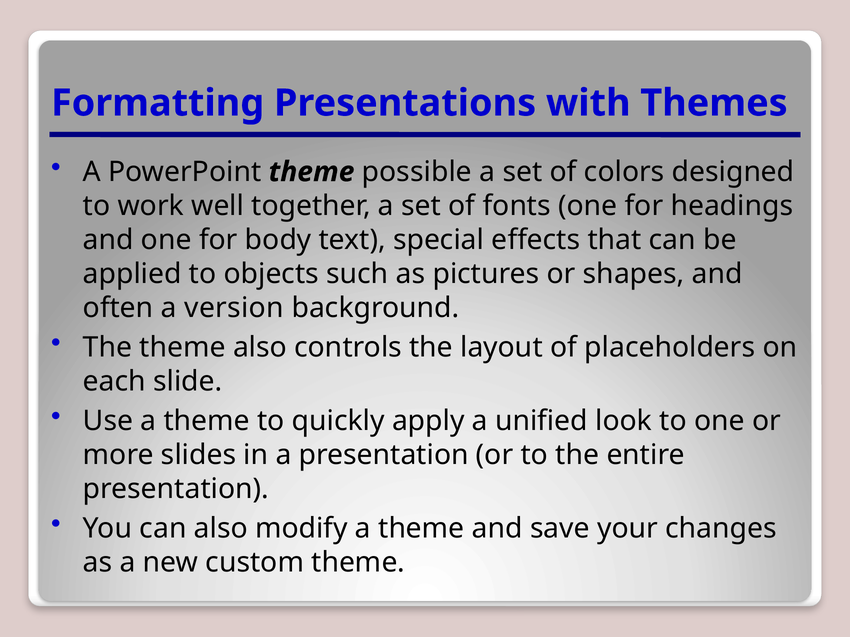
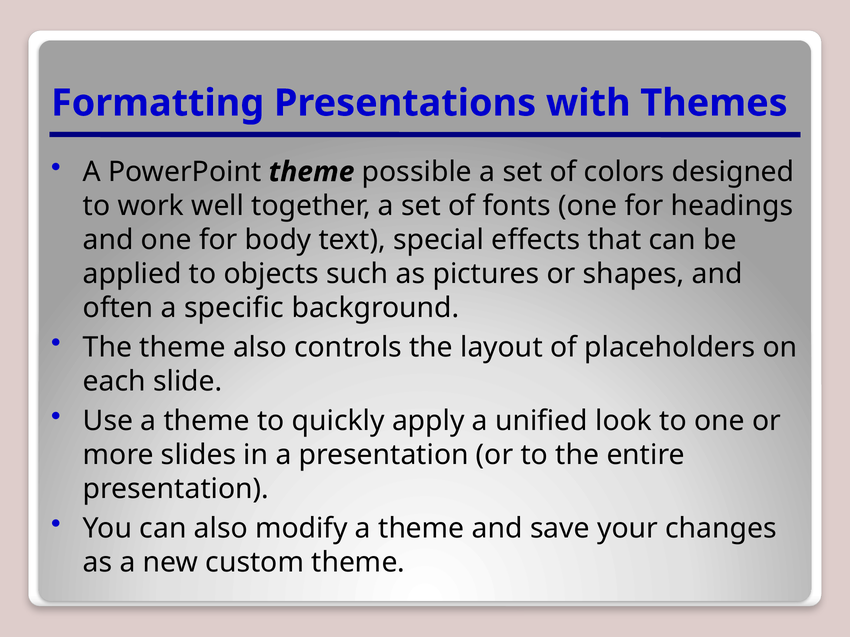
version: version -> specific
